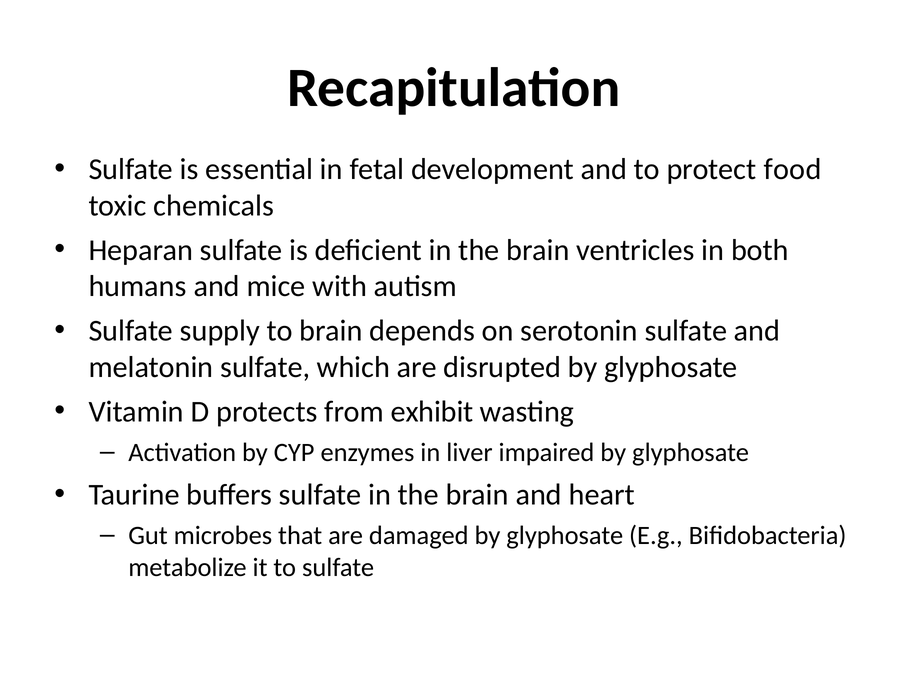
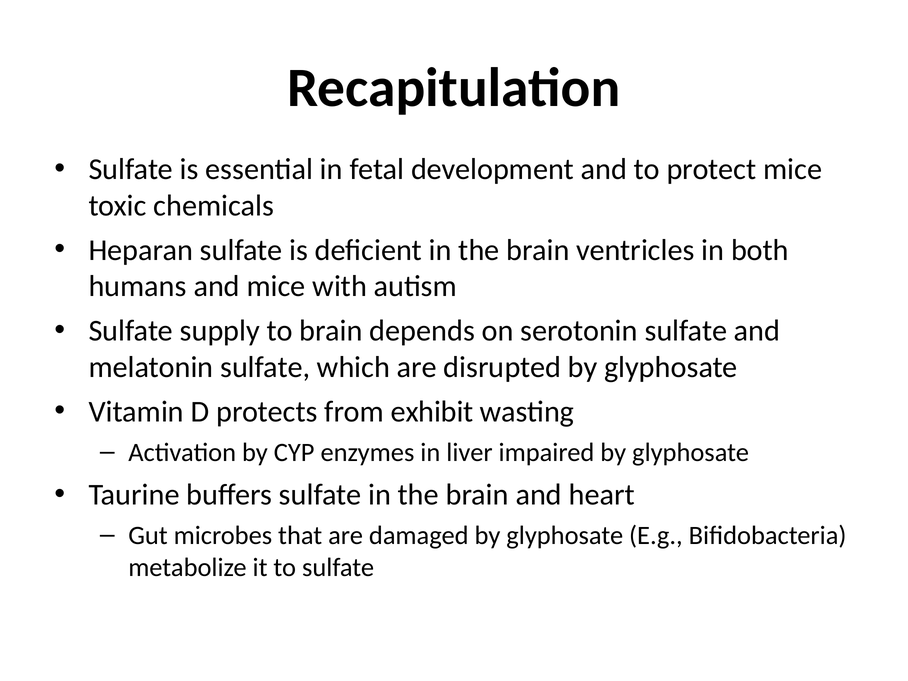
protect food: food -> mice
